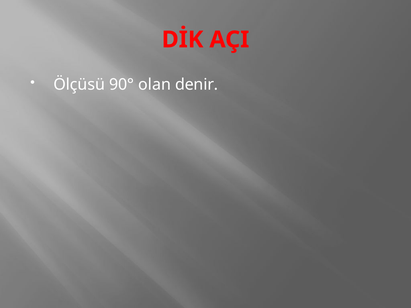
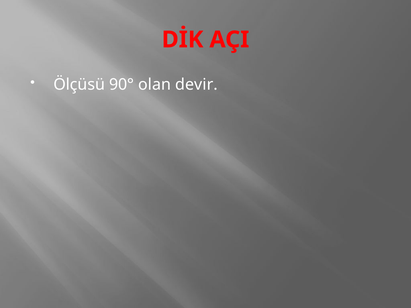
denir: denir -> devir
